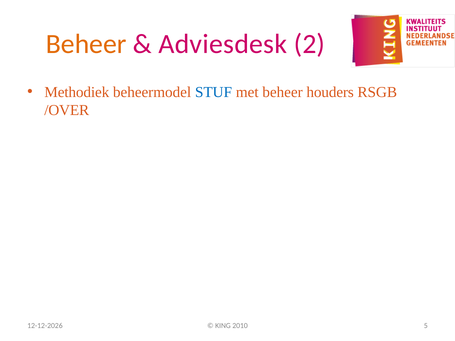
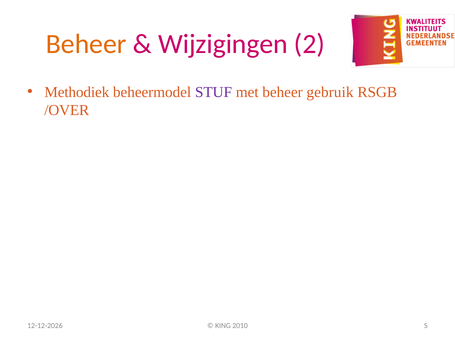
Adviesdesk: Adviesdesk -> Wijzigingen
STUF colour: blue -> purple
houders: houders -> gebruik
